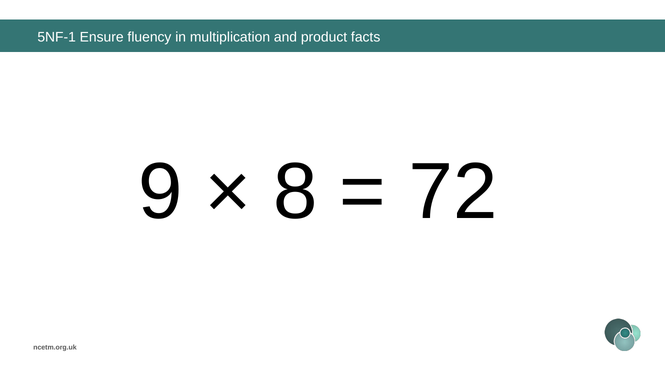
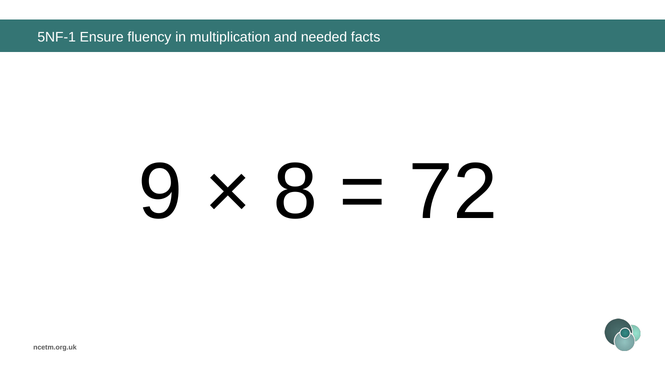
product: product -> needed
